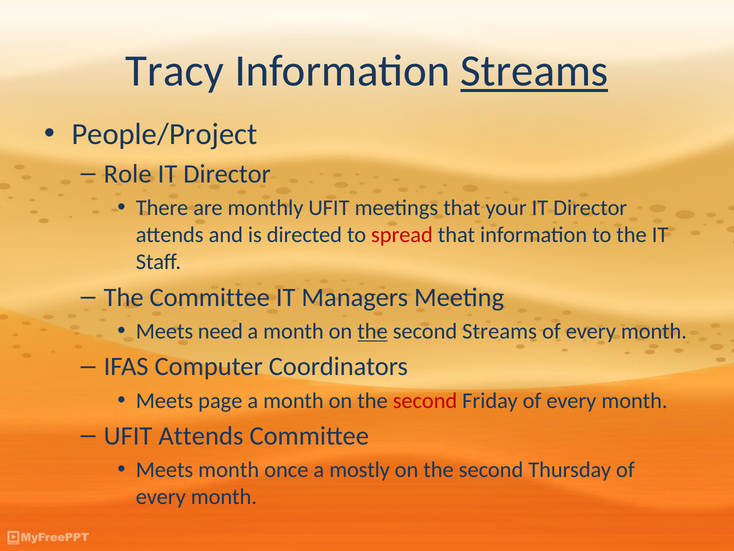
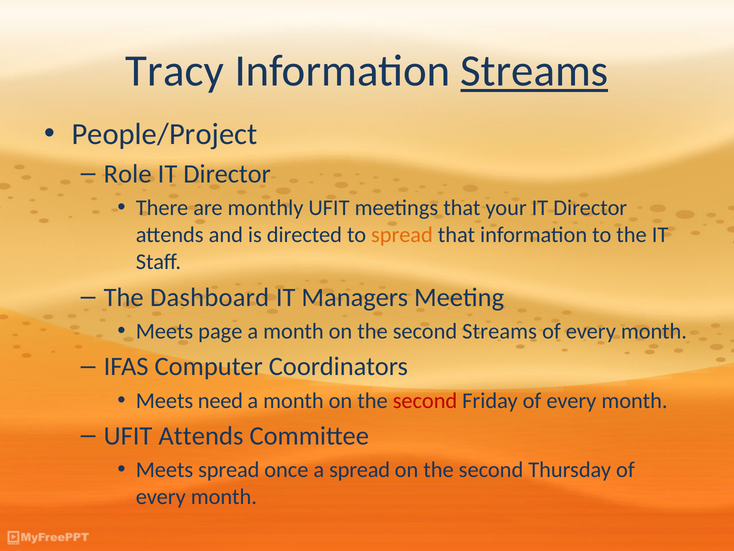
spread at (402, 235) colour: red -> orange
The Committee: Committee -> Dashboard
need: need -> page
the at (373, 331) underline: present -> none
page: page -> need
Meets month: month -> spread
a mostly: mostly -> spread
